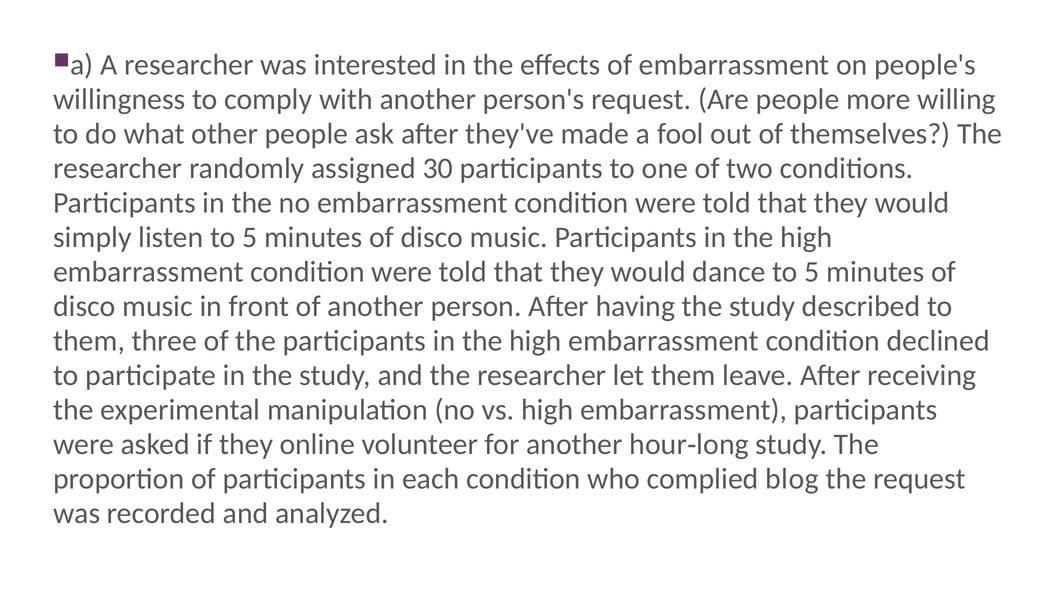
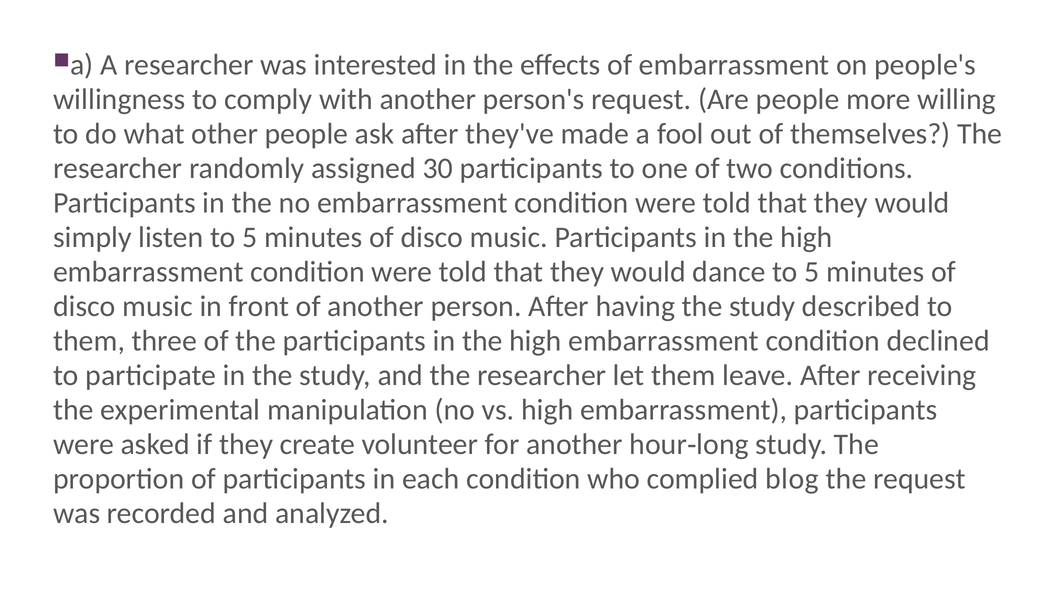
online: online -> create
